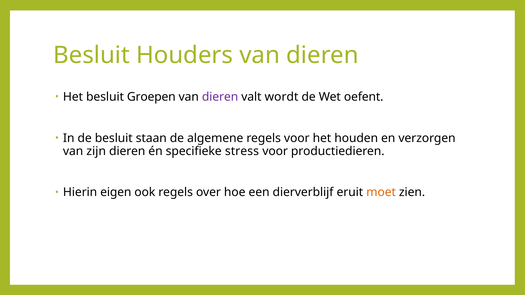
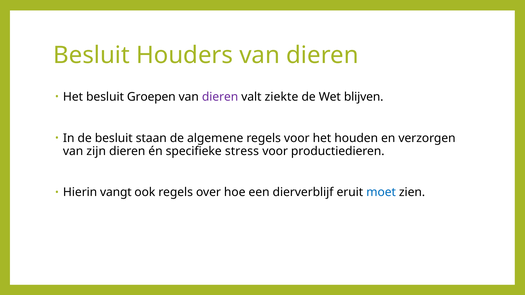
wordt: wordt -> ziekte
oefent: oefent -> blijven
eigen: eigen -> vangt
moet colour: orange -> blue
